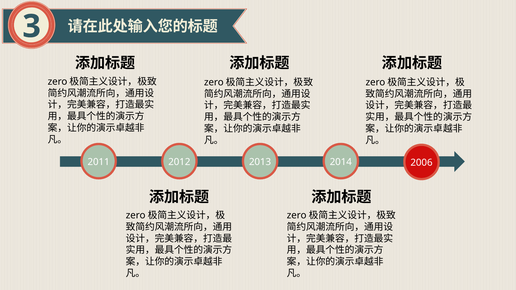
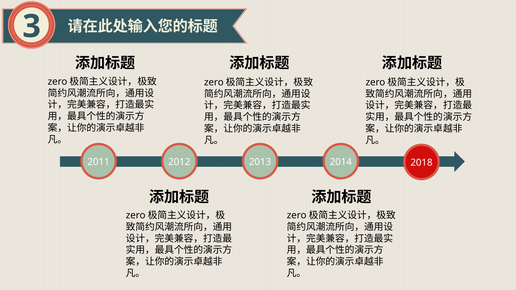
2006: 2006 -> 2018
